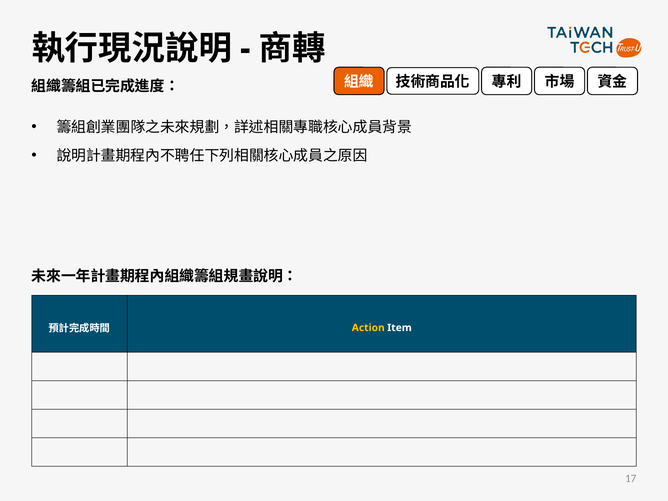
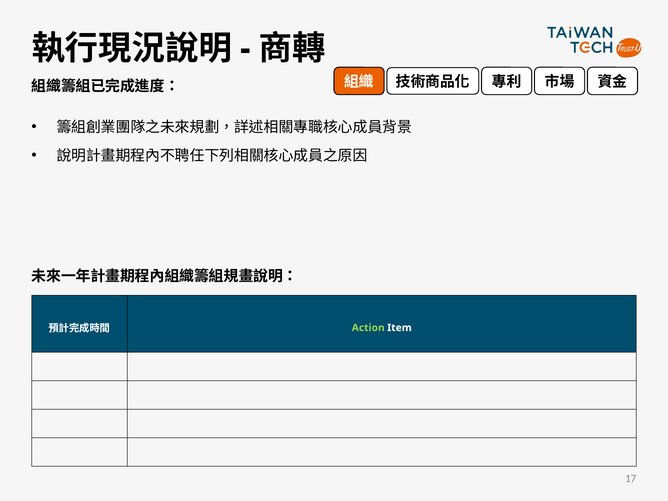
Action colour: yellow -> light green
